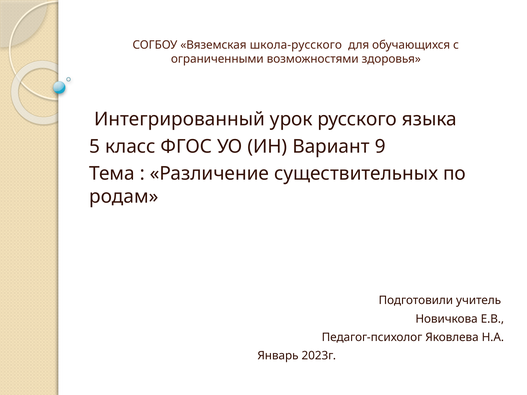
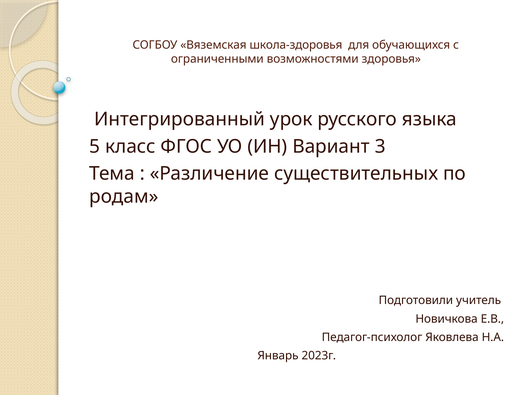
школа-русского: школа-русского -> школа-здоровья
9: 9 -> 3
